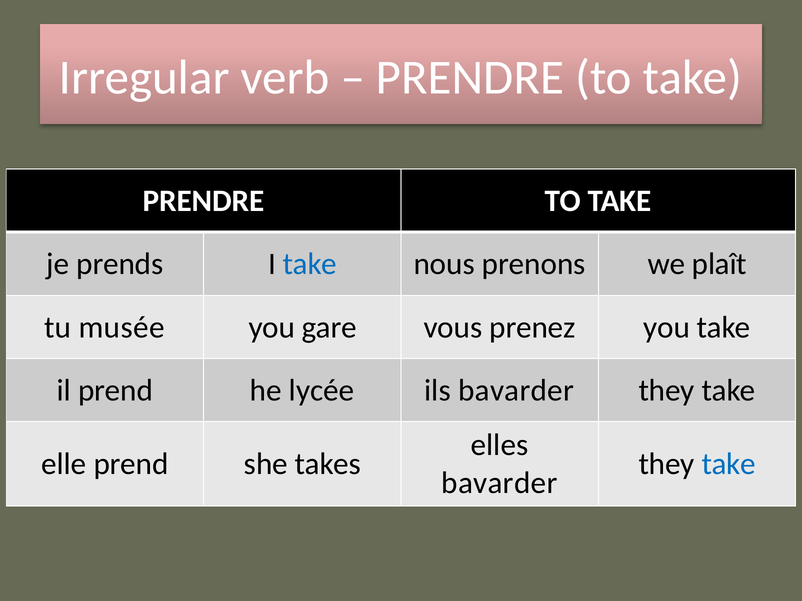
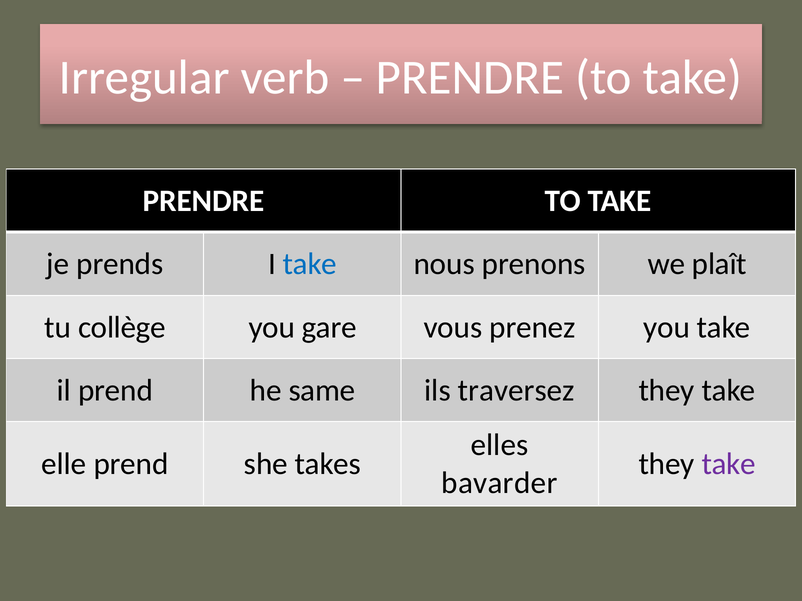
musée: musée -> collège
lycée: lycée -> same
ils bavarder: bavarder -> traversez
take at (729, 464) colour: blue -> purple
